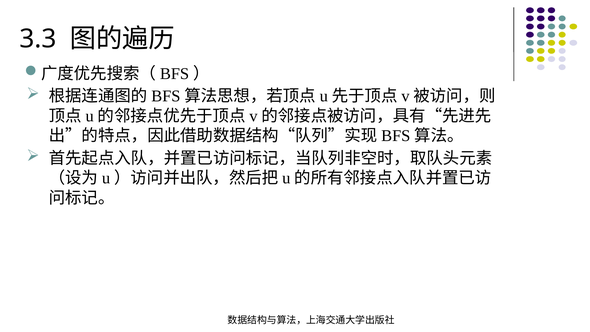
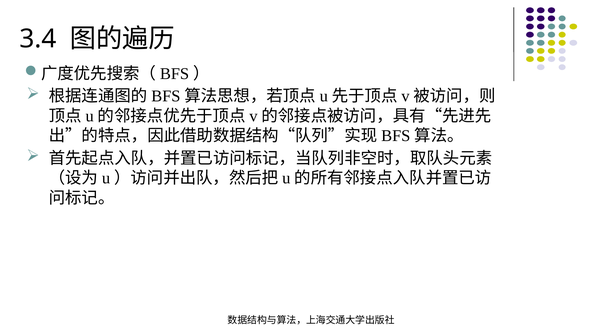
3.3: 3.3 -> 3.4
